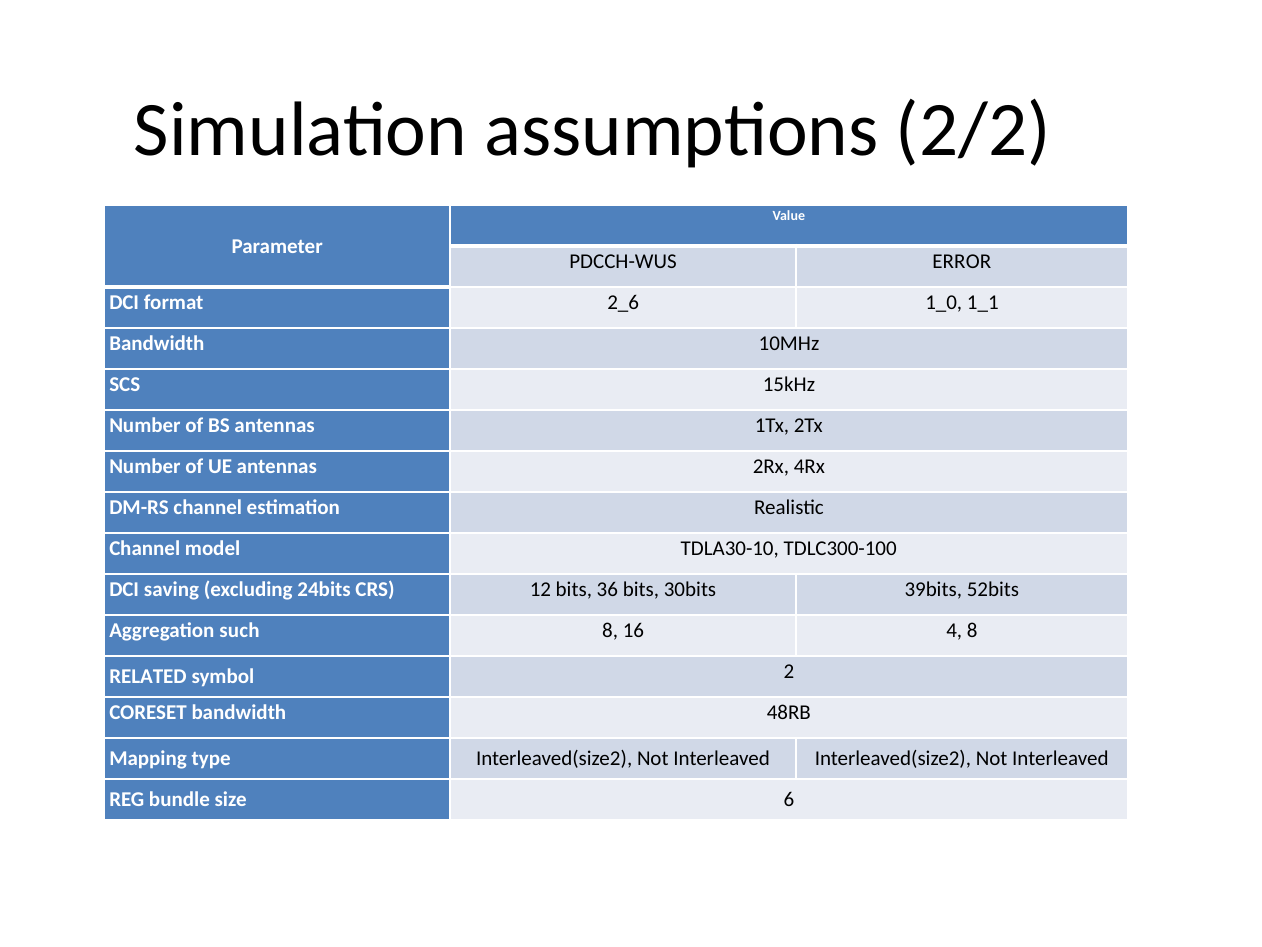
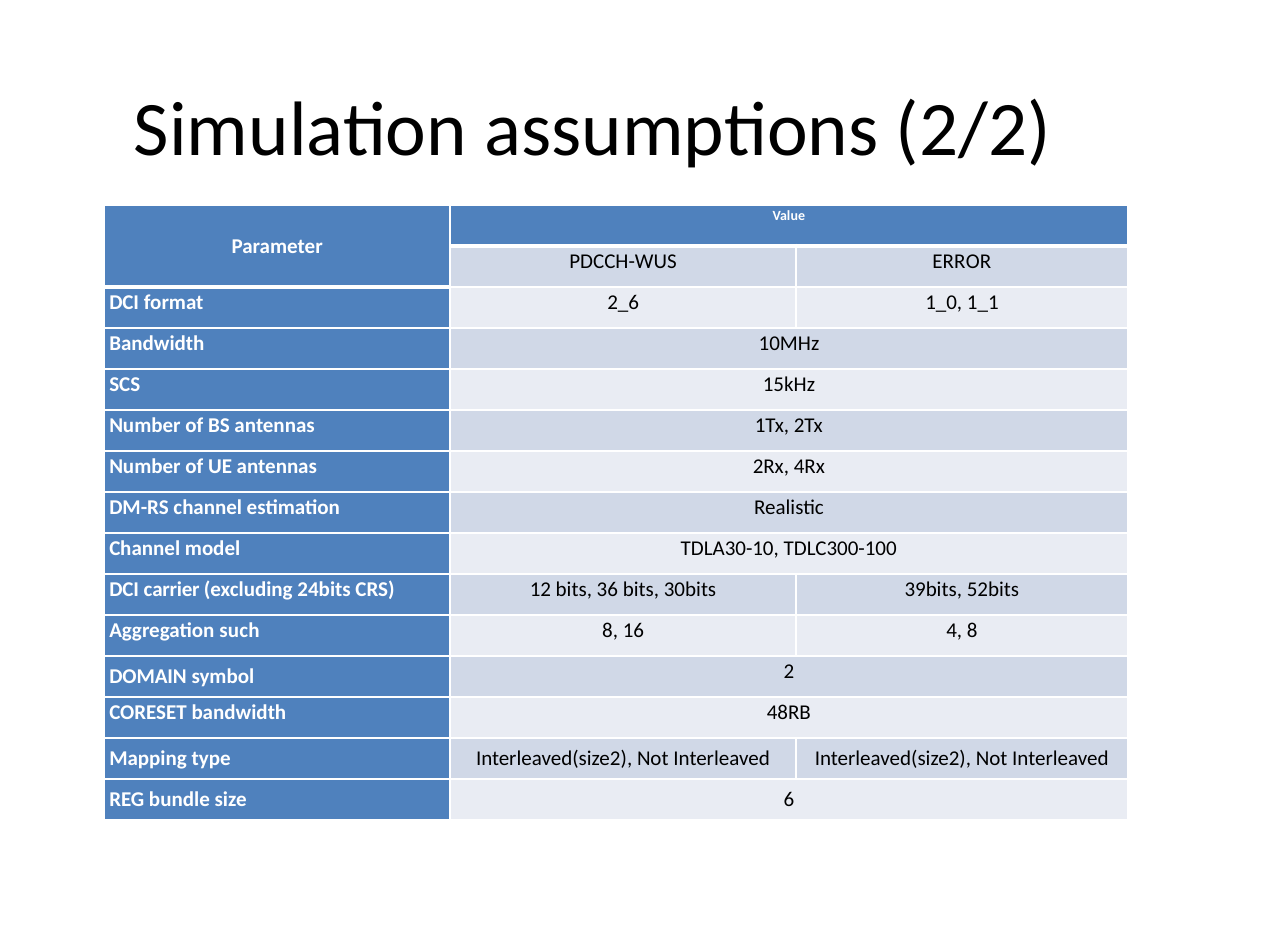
saving: saving -> carrier
RELATED: RELATED -> DOMAIN
